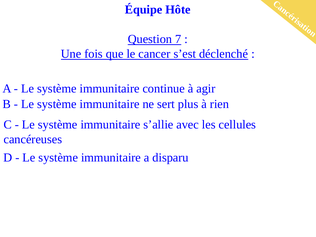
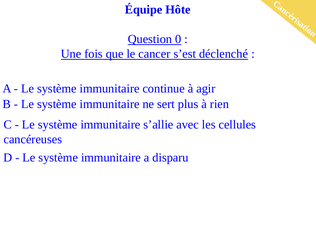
7: 7 -> 0
